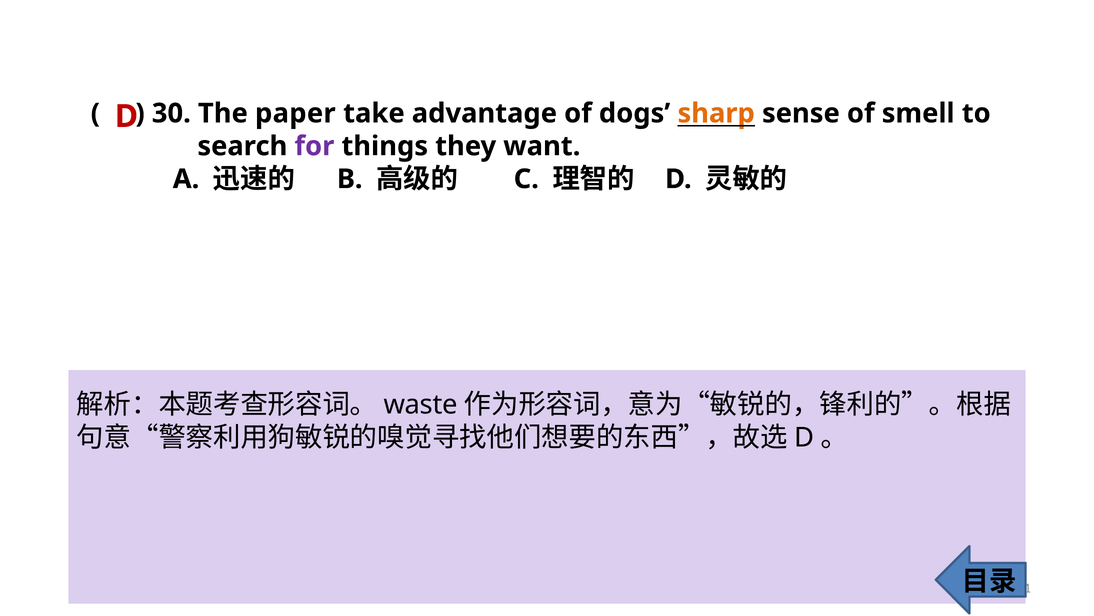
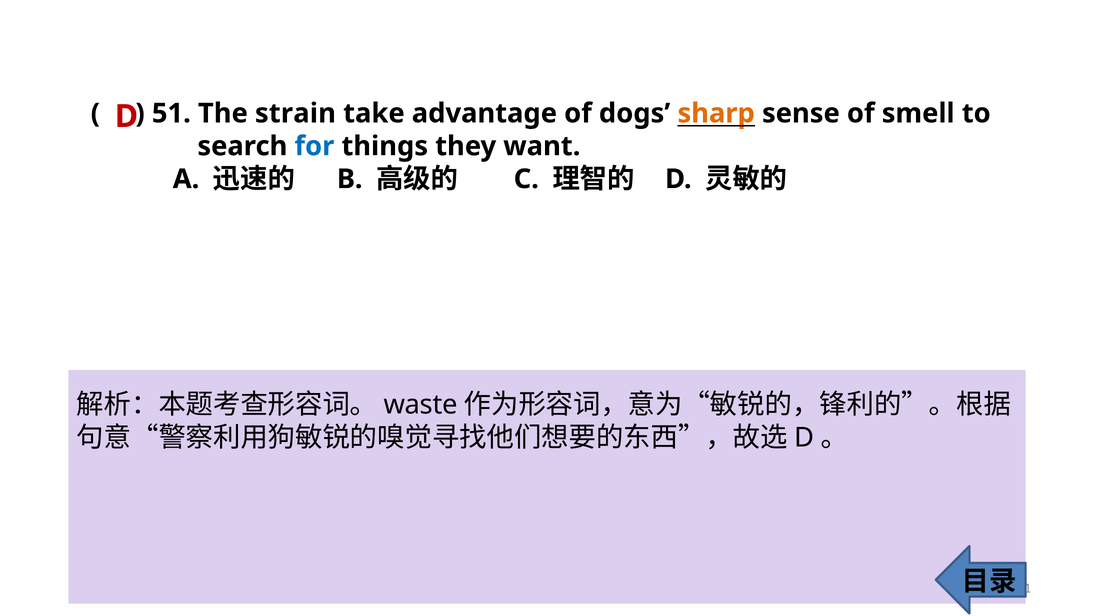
30: 30 -> 51
paper: paper -> strain
for colour: purple -> blue
